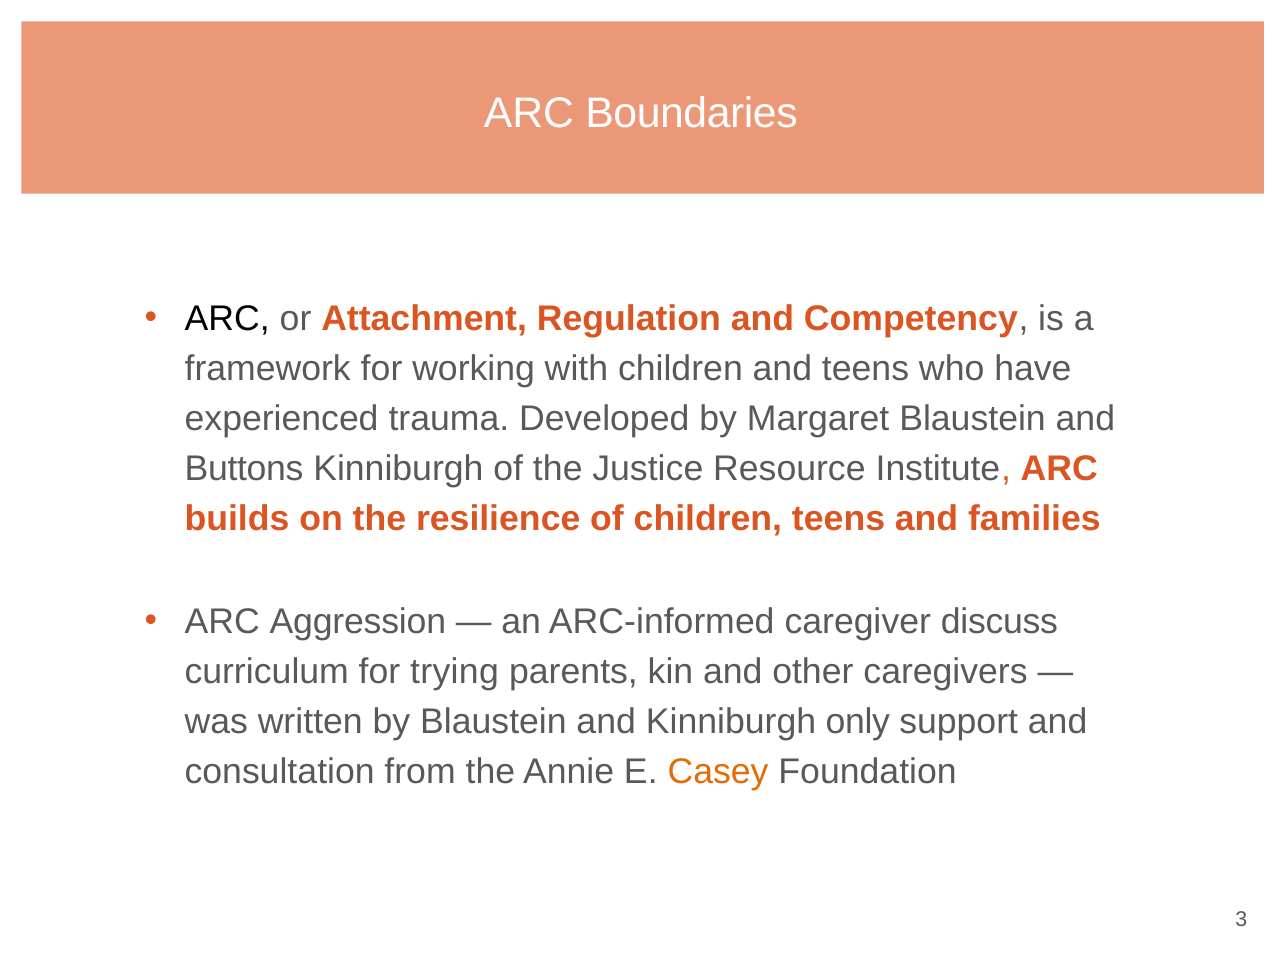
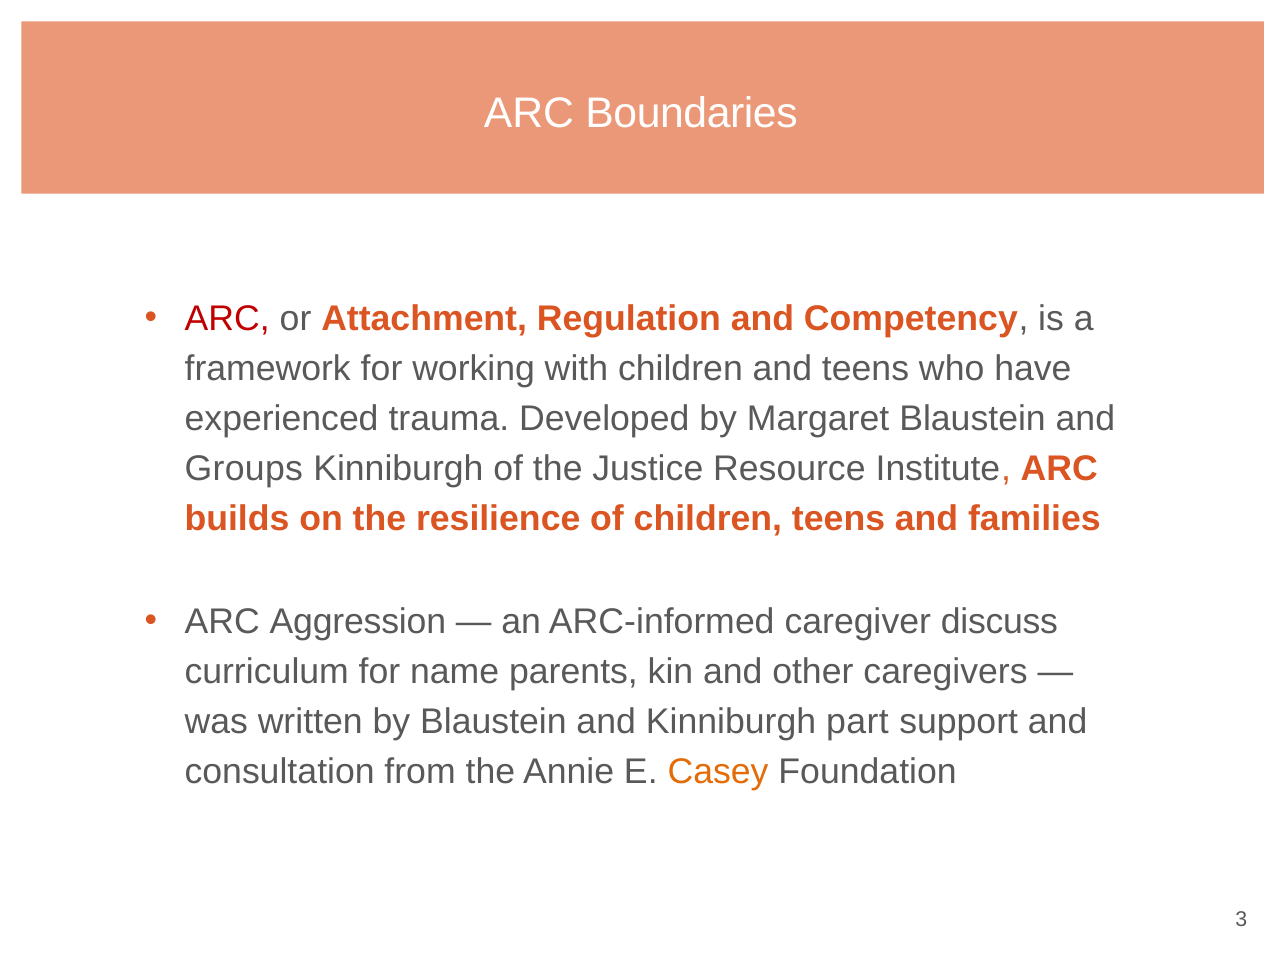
ARC at (227, 319) colour: black -> red
Buttons: Buttons -> Groups
trying: trying -> name
only: only -> part
